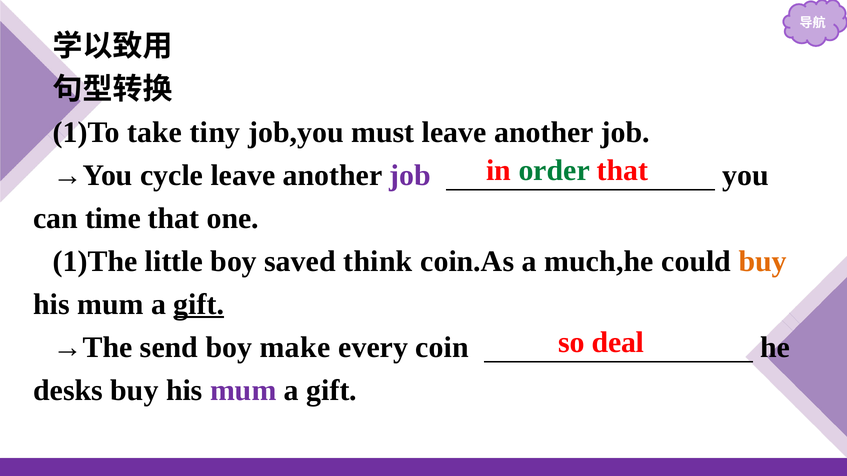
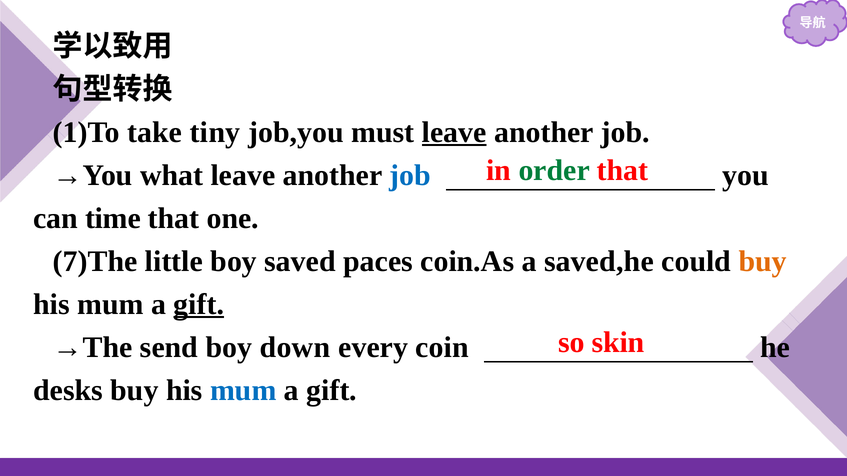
leave at (454, 132) underline: none -> present
cycle: cycle -> what
job at (410, 175) colour: purple -> blue
1)The: 1)The -> 7)The
think: think -> paces
much,he: much,he -> saved,he
deal: deal -> skin
make: make -> down
mum at (243, 391) colour: purple -> blue
